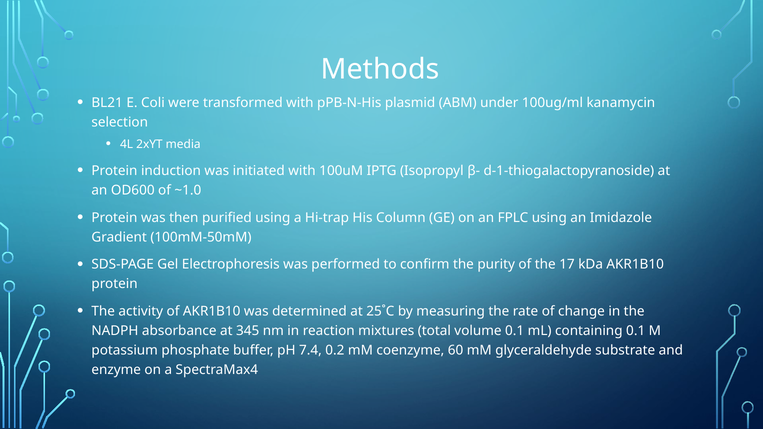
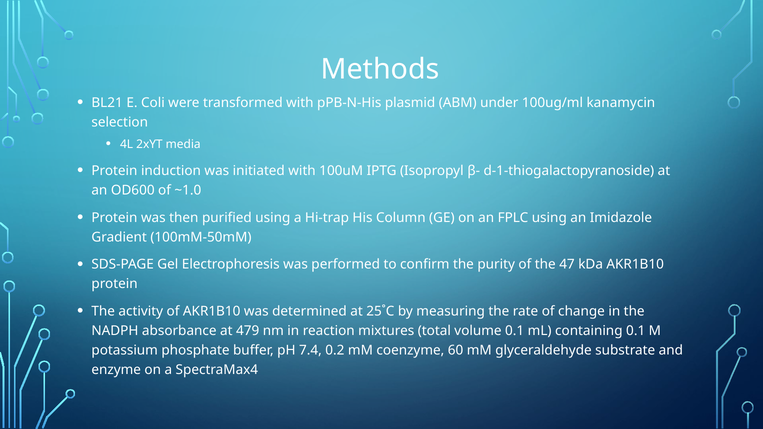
17: 17 -> 47
345: 345 -> 479
